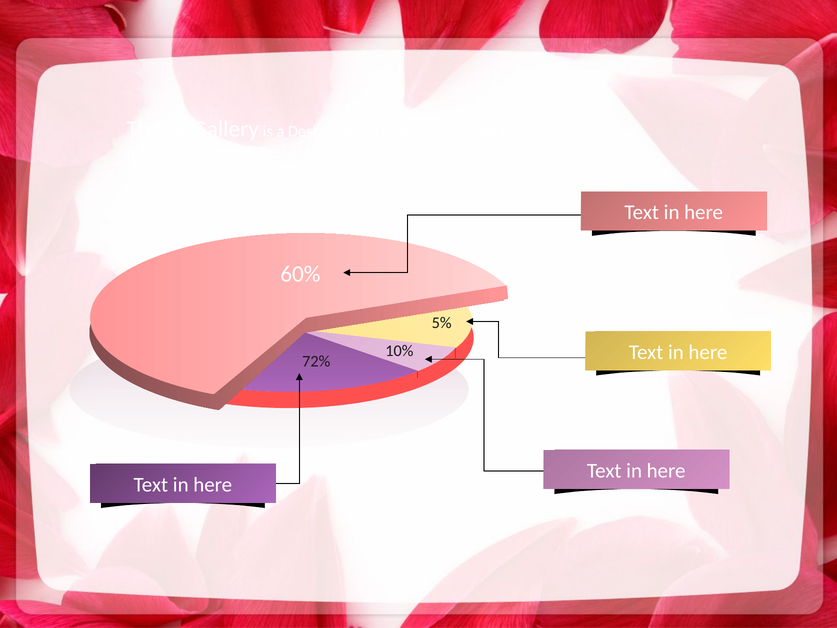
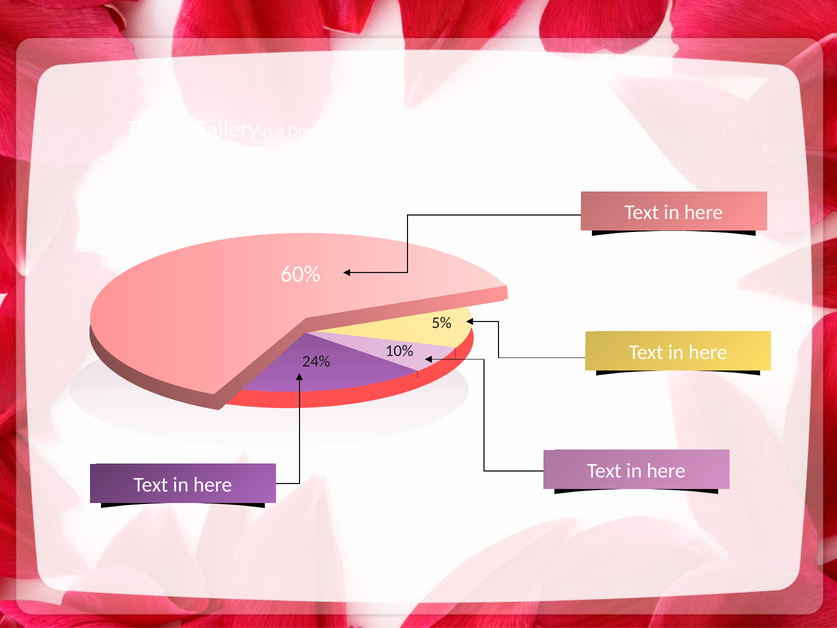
72%: 72% -> 24%
